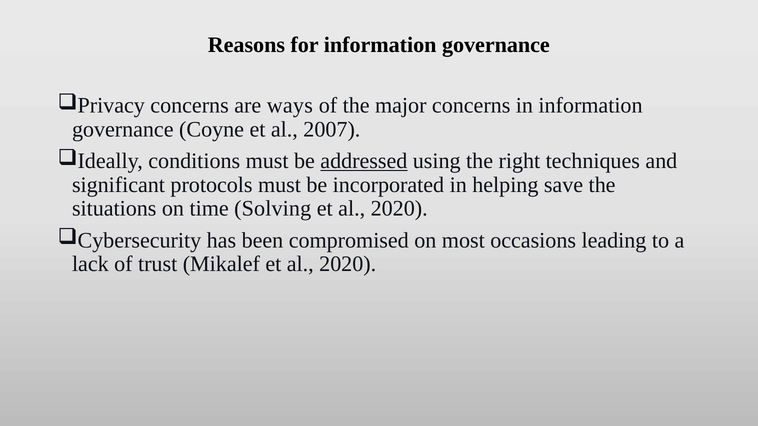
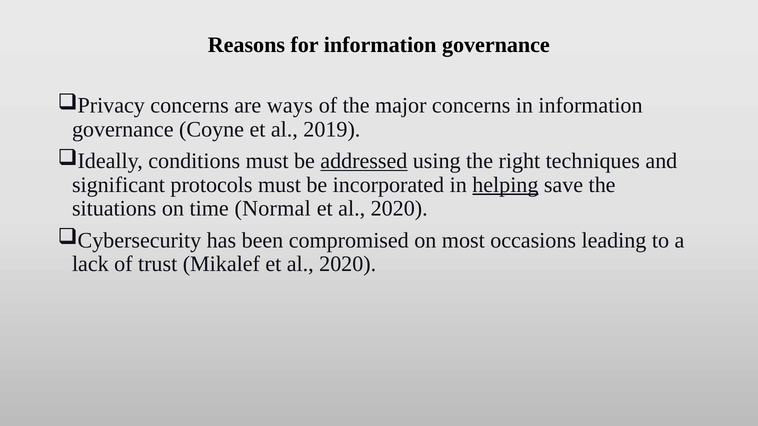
2007: 2007 -> 2019
helping underline: none -> present
Solving: Solving -> Normal
